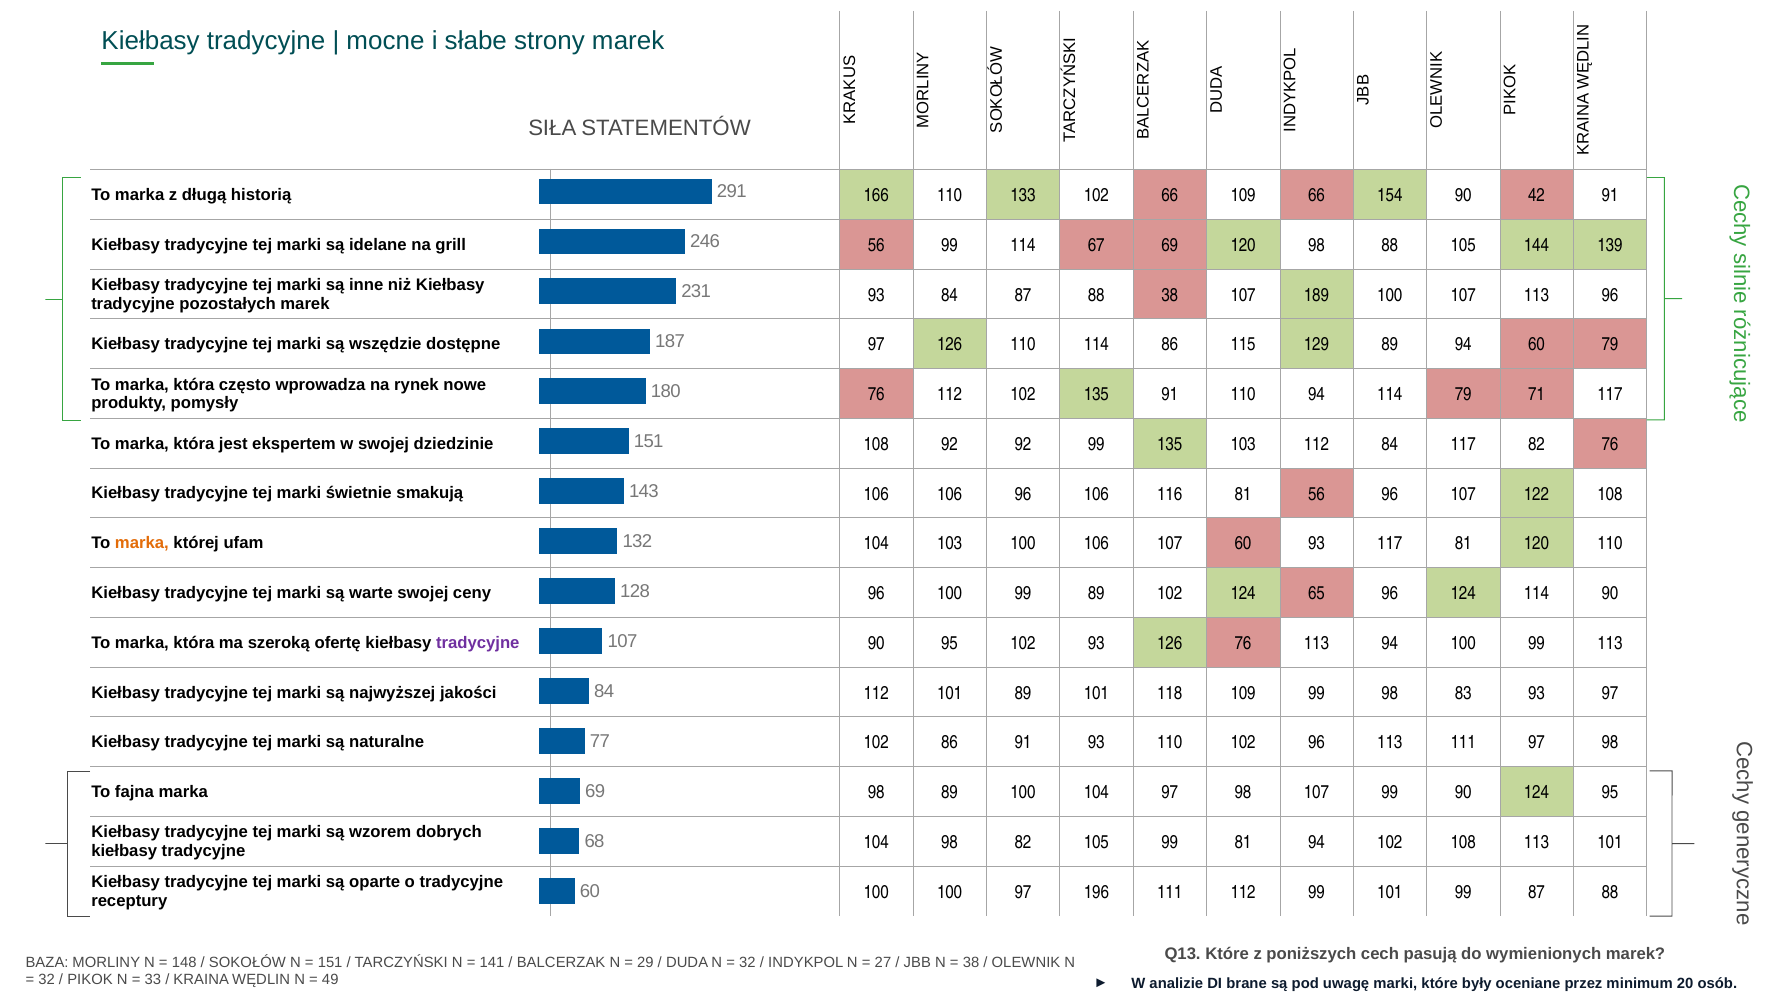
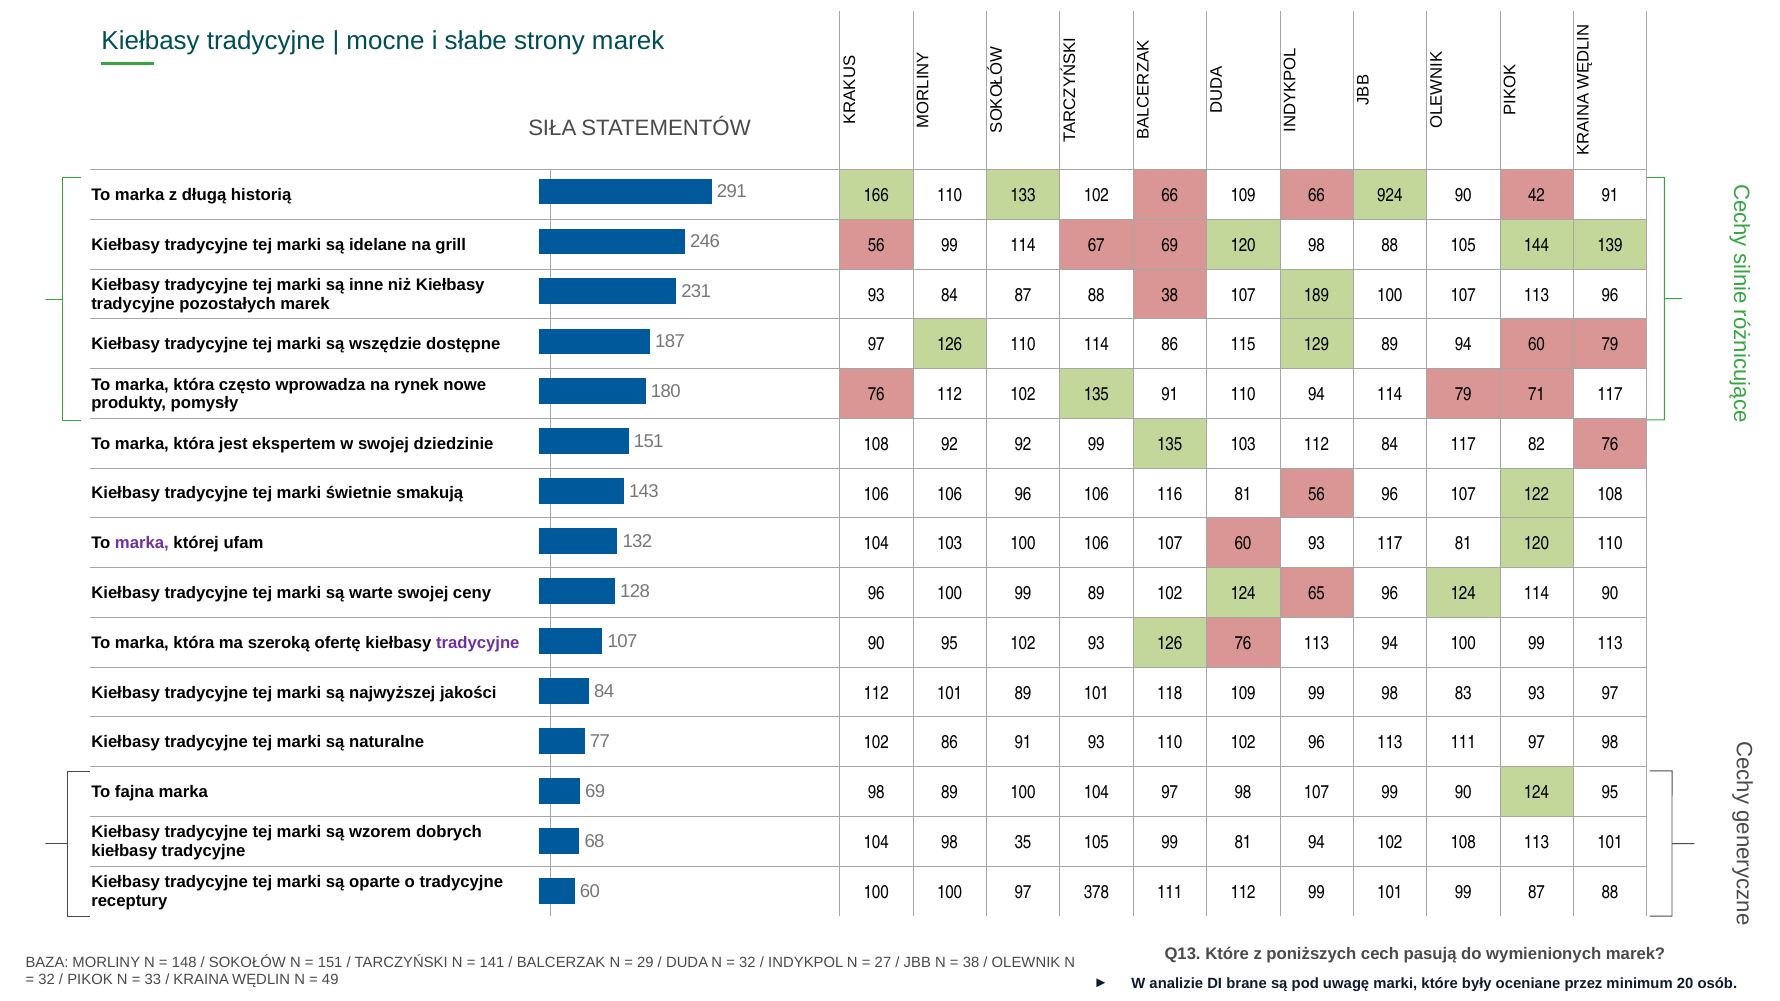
154: 154 -> 924
marka at (142, 543) colour: orange -> purple
98 82: 82 -> 35
196: 196 -> 378
